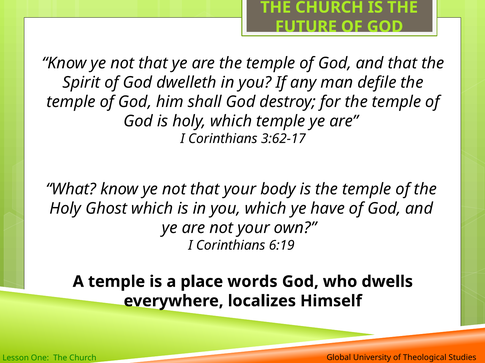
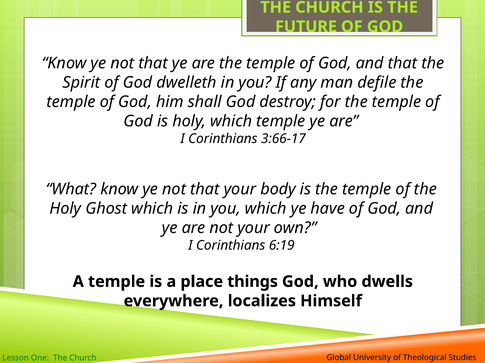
3:62-17: 3:62-17 -> 3:66-17
words: words -> things
